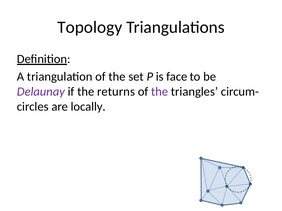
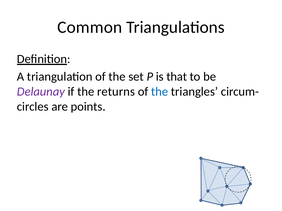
Topology: Topology -> Common
face: face -> that
the at (160, 92) colour: purple -> blue
locally: locally -> points
